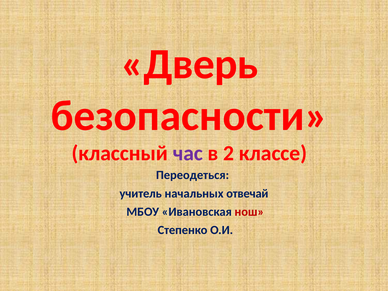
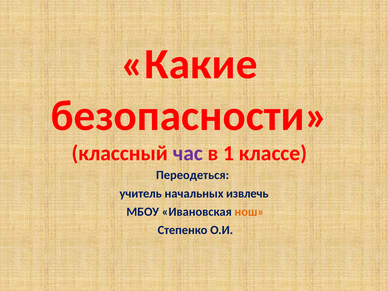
Дверь: Дверь -> Какие
2: 2 -> 1
отвечай: отвечай -> извлечь
нош colour: red -> orange
